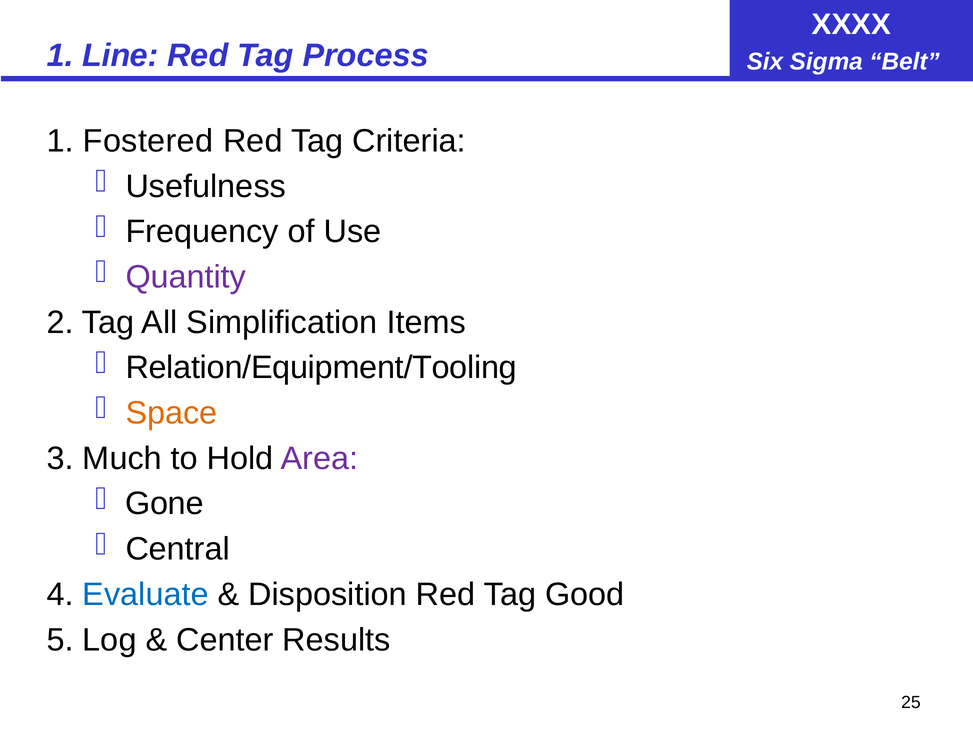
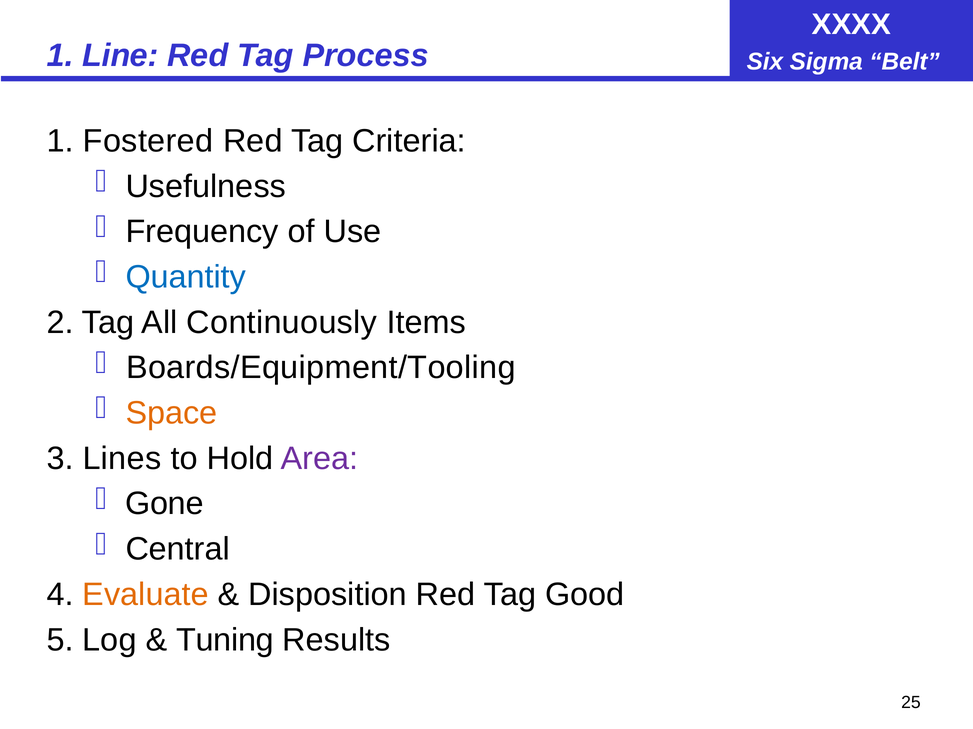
Quantity colour: purple -> blue
Simplification: Simplification -> Continuously
Relation/Equipment/Tooling: Relation/Equipment/Tooling -> Boards/Equipment/Tooling
Much: Much -> Lines
Evaluate colour: blue -> orange
Center: Center -> Tuning
